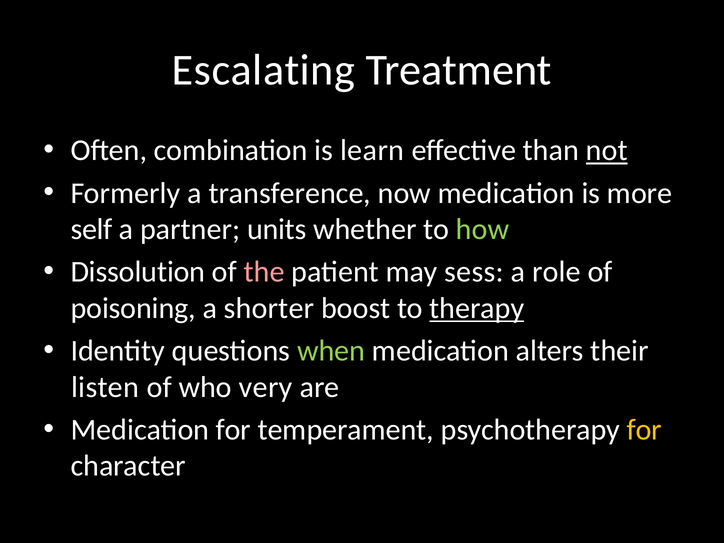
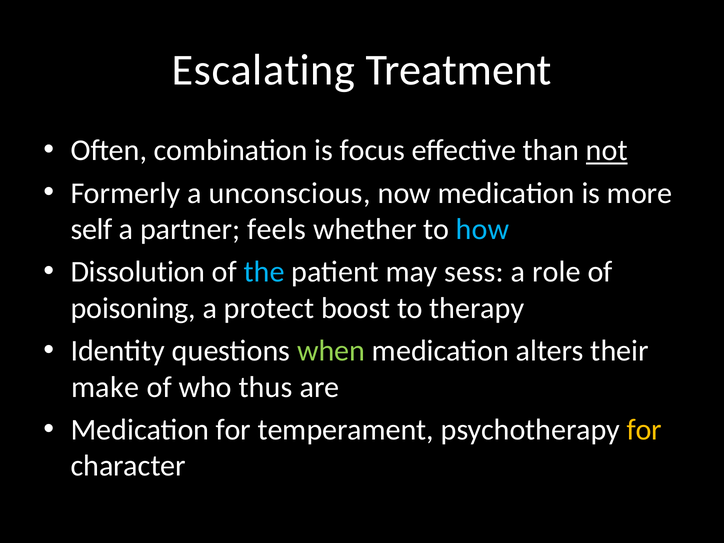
learn: learn -> focus
transference: transference -> unconscious
units: units -> feels
how colour: light green -> light blue
the colour: pink -> light blue
shorter: shorter -> protect
therapy underline: present -> none
listen: listen -> make
very: very -> thus
